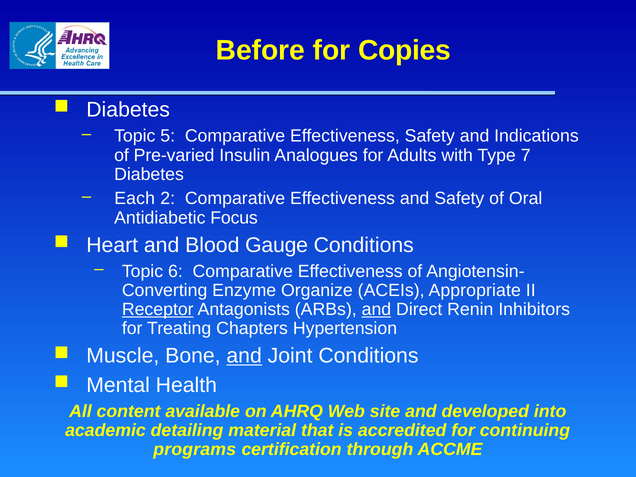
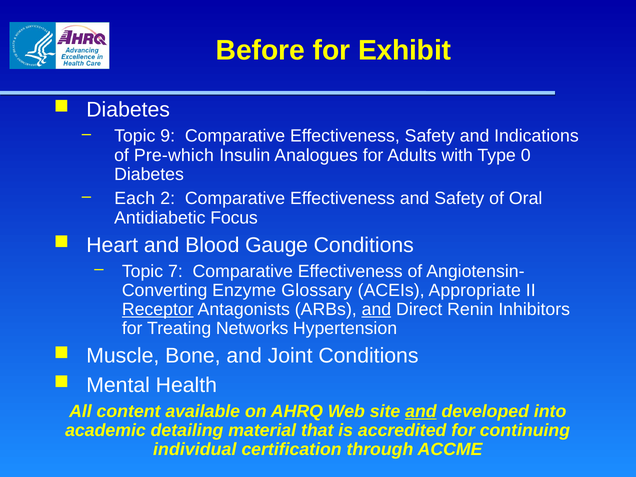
Copies: Copies -> Exhibit
5: 5 -> 9
Pre-varied: Pre-varied -> Pre-which
7: 7 -> 0
6: 6 -> 7
Organize: Organize -> Glossary
Chapters: Chapters -> Networks
and at (244, 356) underline: present -> none
and at (421, 411) underline: none -> present
programs: programs -> individual
